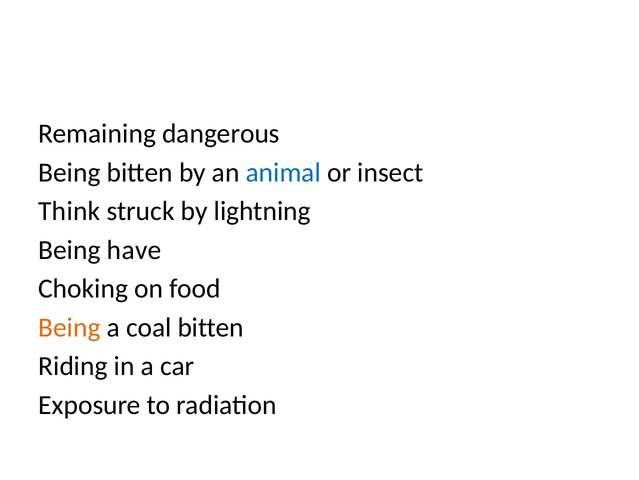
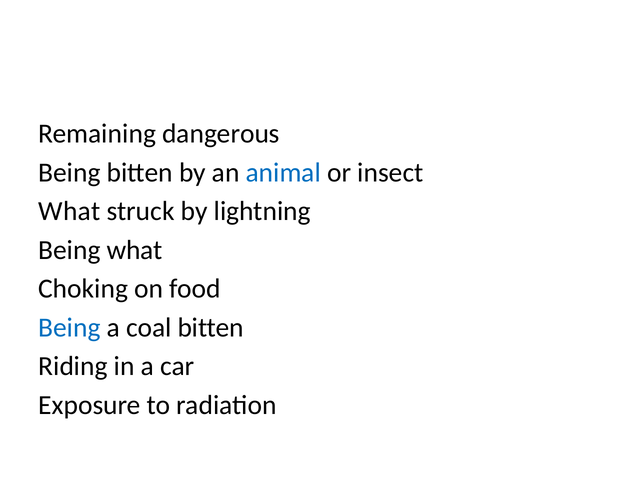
Think at (69, 211): Think -> What
Being have: have -> what
Being at (69, 327) colour: orange -> blue
